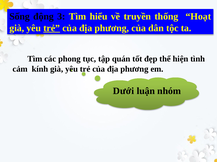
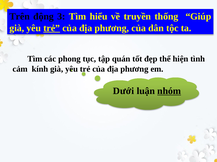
Sống: Sống -> Trên
Hoạt: Hoạt -> Giúp
nhóm underline: none -> present
